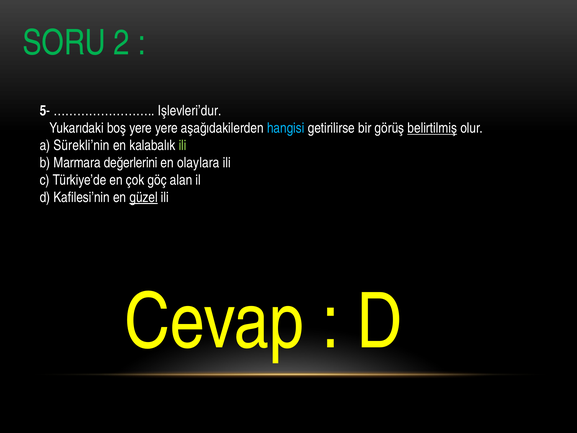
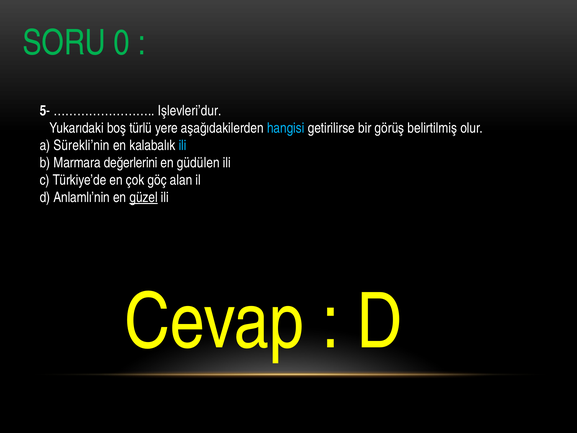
2: 2 -> 0
boş yere: yere -> türlü
belirtilmiş underline: present -> none
ili at (183, 145) colour: light green -> light blue
olaylara: olaylara -> güdülen
Kafilesi’nin: Kafilesi’nin -> Anlamlı’nin
